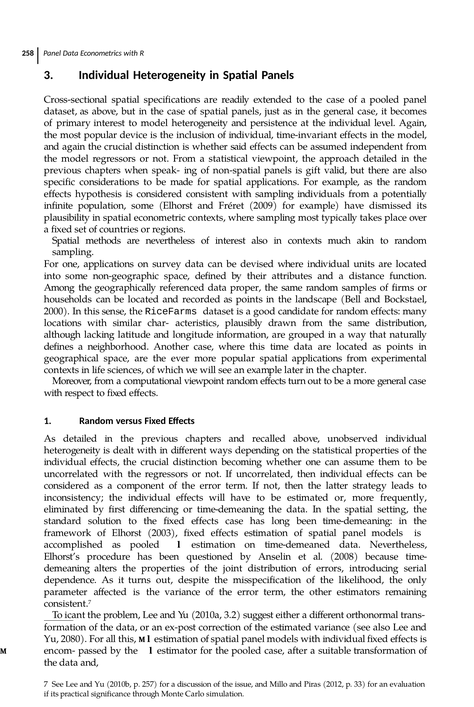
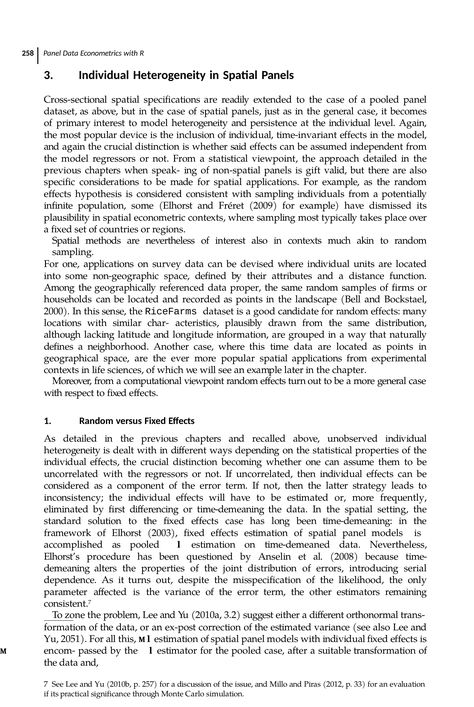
icant: icant -> zone
2080: 2080 -> 2051
